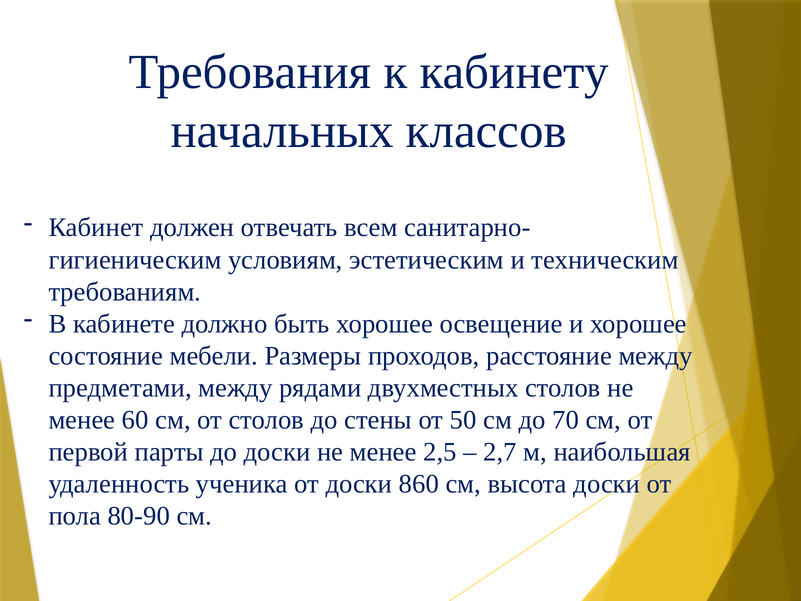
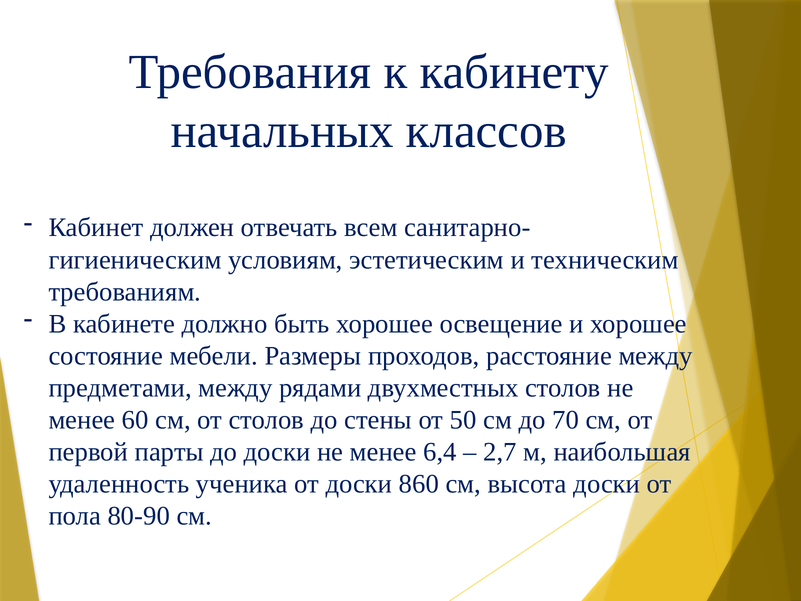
2,5: 2,5 -> 6,4
